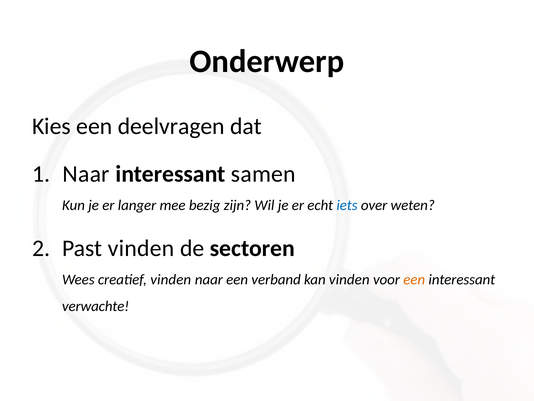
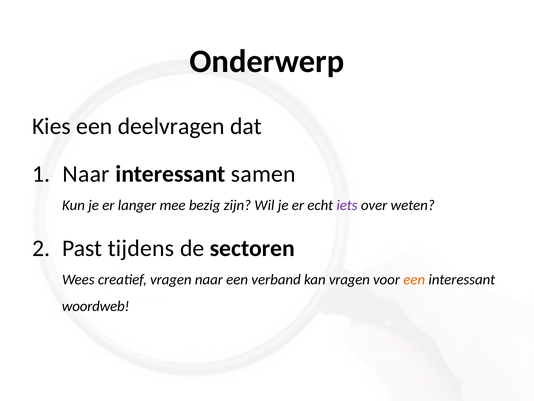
iets colour: blue -> purple
Past vinden: vinden -> tijdens
creatief vinden: vinden -> vragen
kan vinden: vinden -> vragen
verwachte: verwachte -> woordweb
